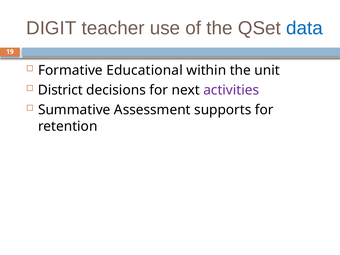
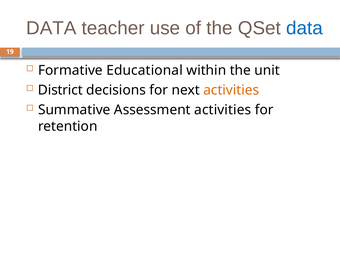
DIGIT at (51, 28): DIGIT -> DATA
activities at (231, 90) colour: purple -> orange
Assessment supports: supports -> activities
